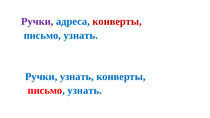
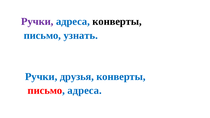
конверты at (117, 22) colour: red -> black
Ручки узнать: узнать -> друзья
узнать at (85, 91): узнать -> адреса
